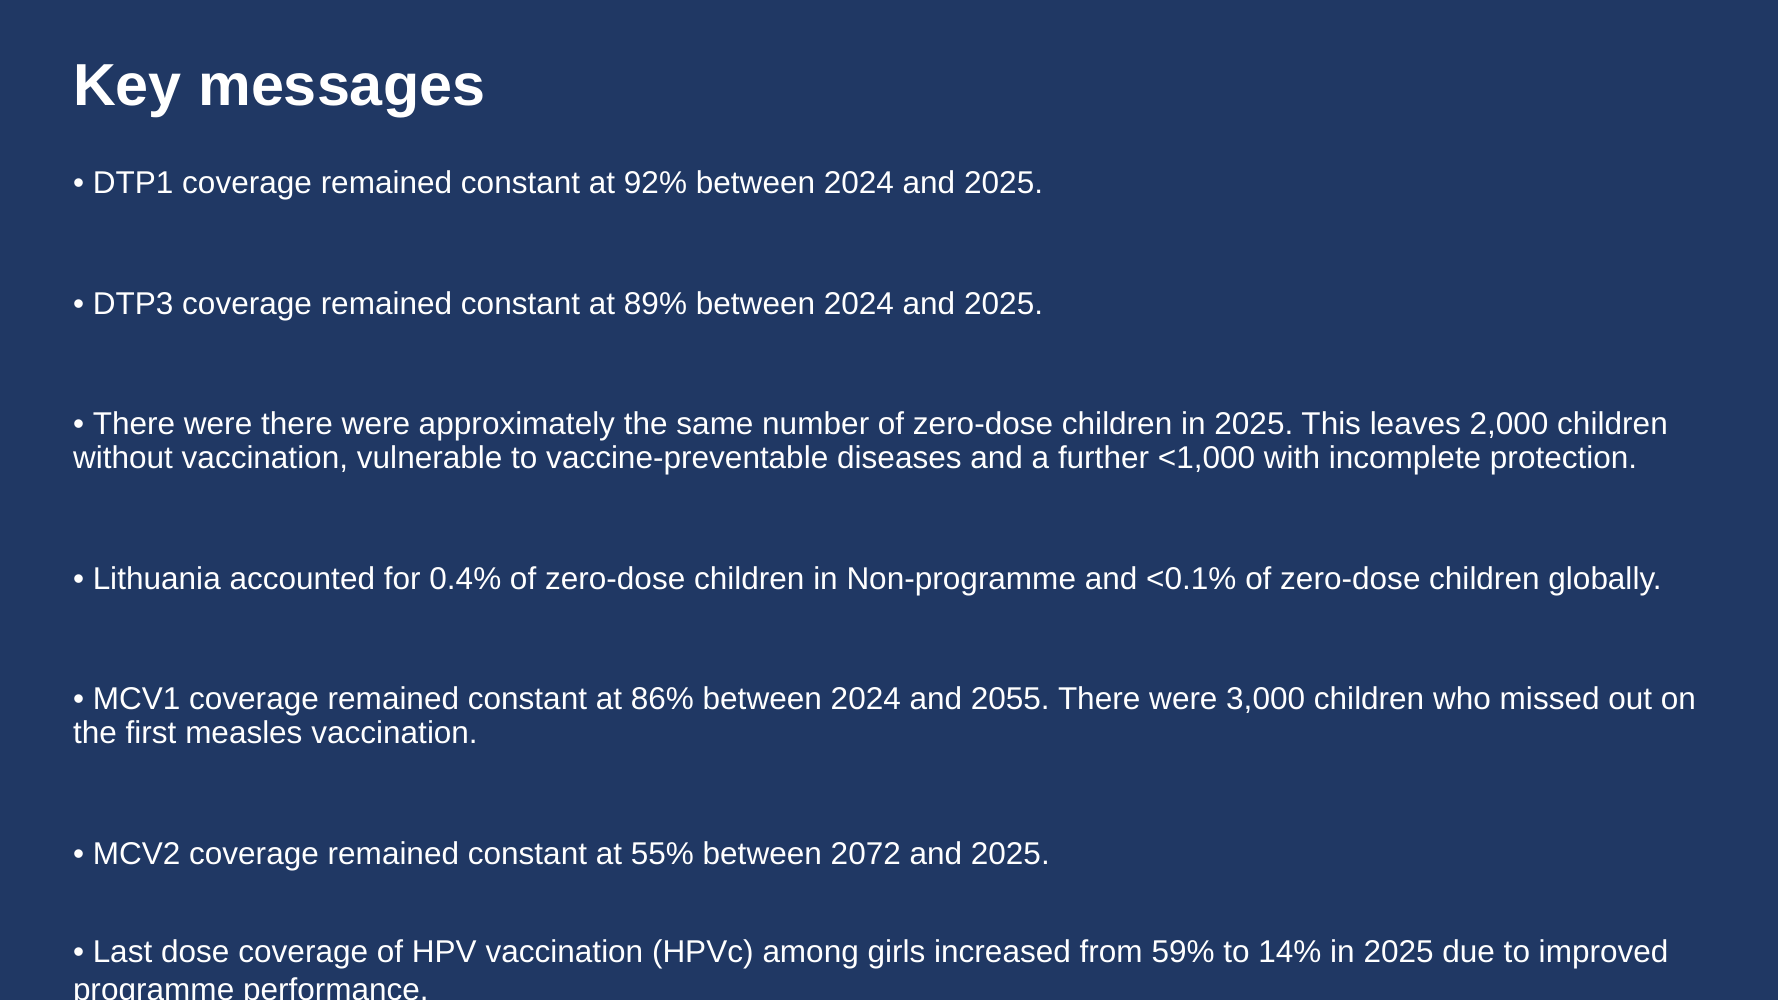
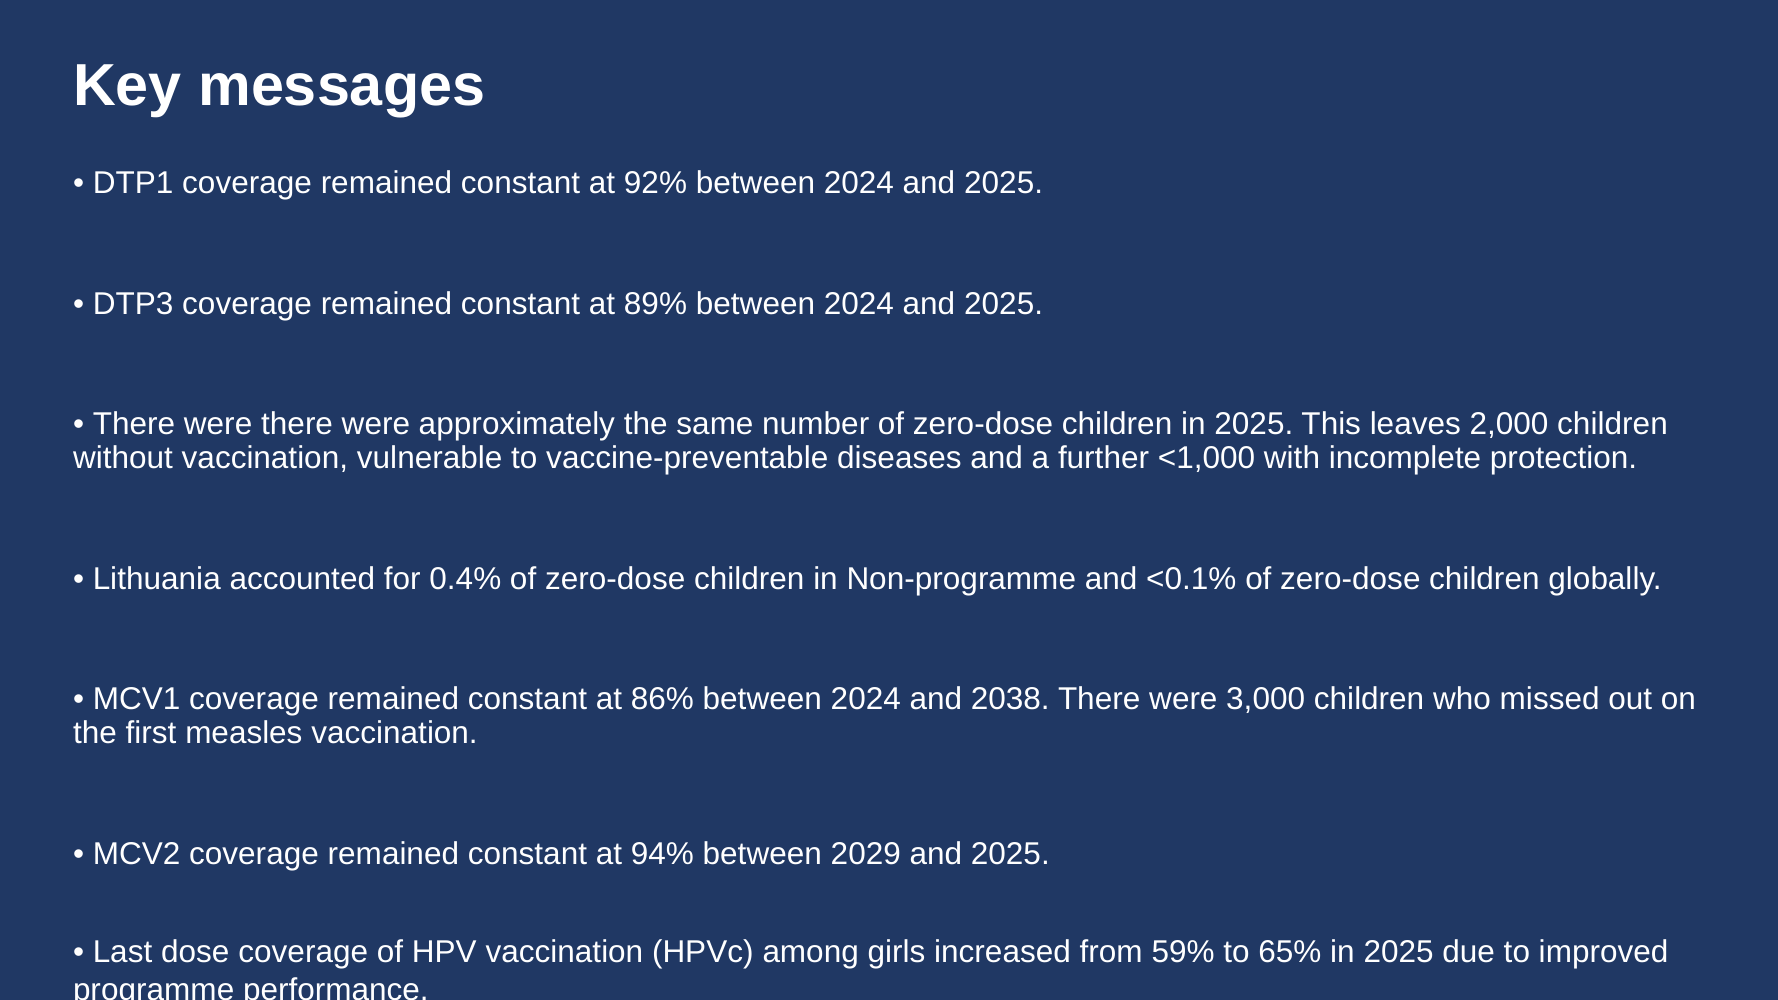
2055: 2055 -> 2038
55%: 55% -> 94%
2072: 2072 -> 2029
14%: 14% -> 65%
